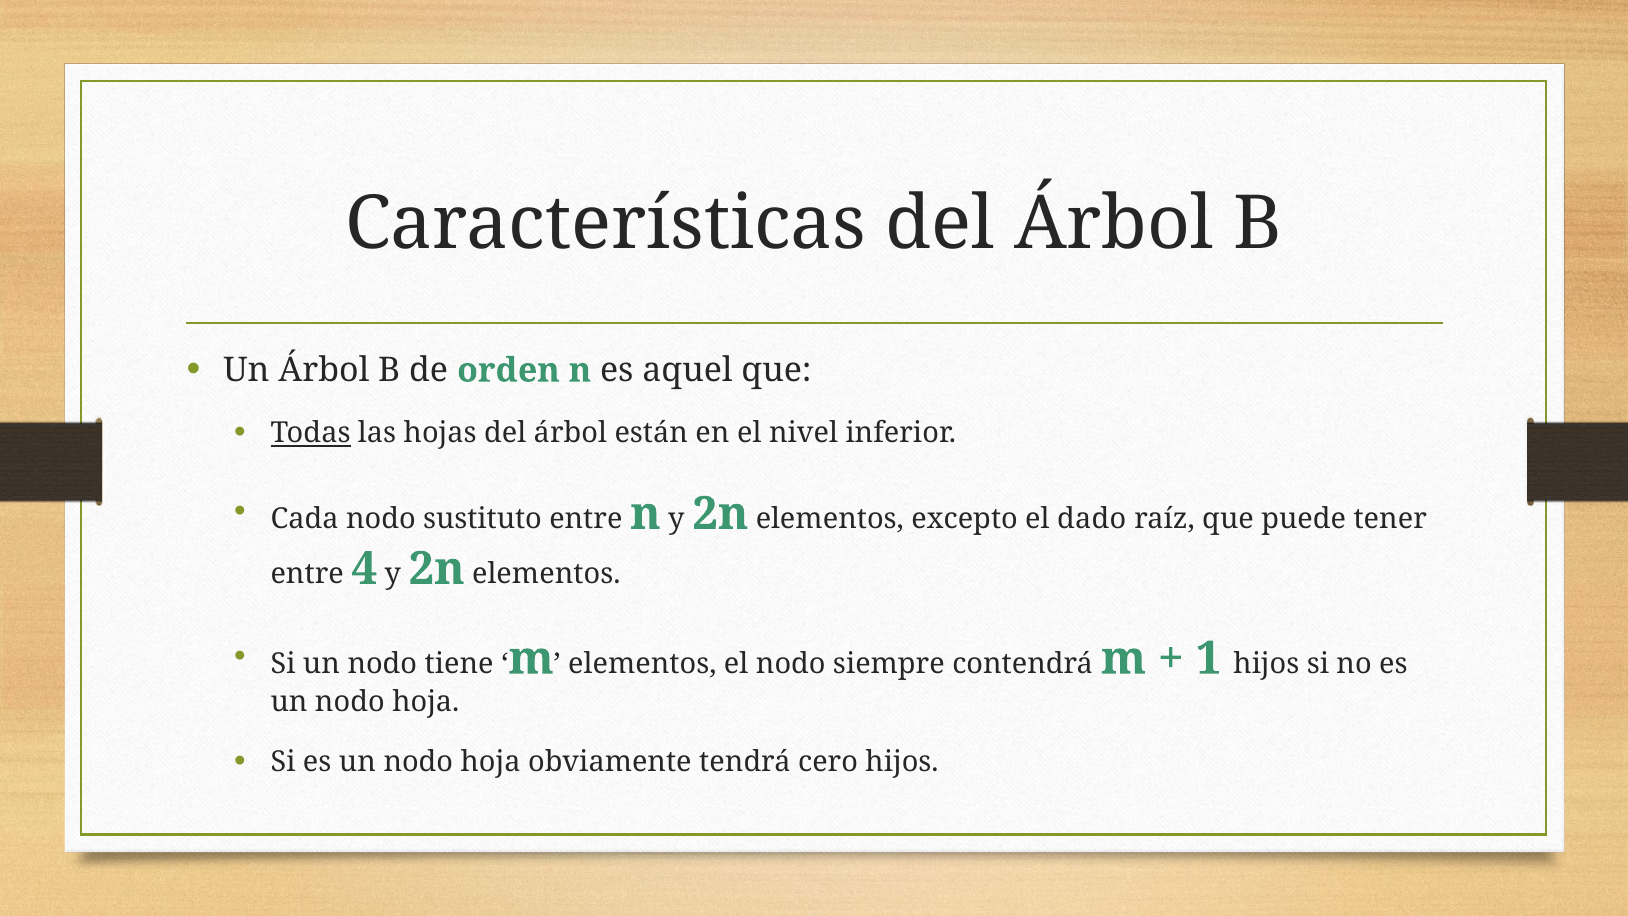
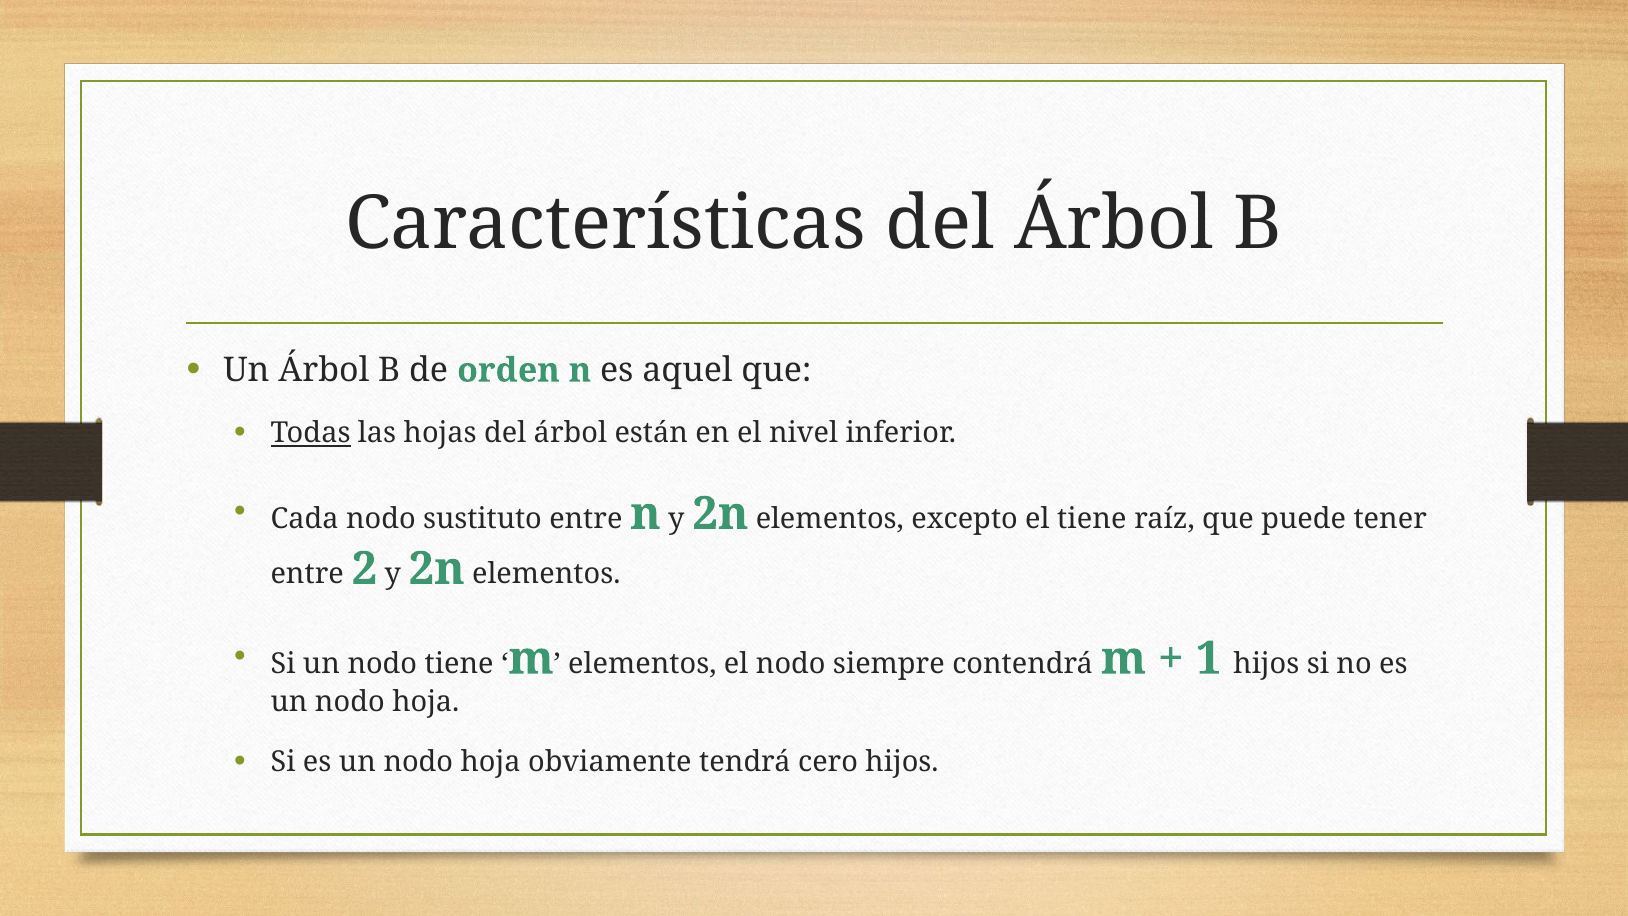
el dado: dado -> tiene
4: 4 -> 2
